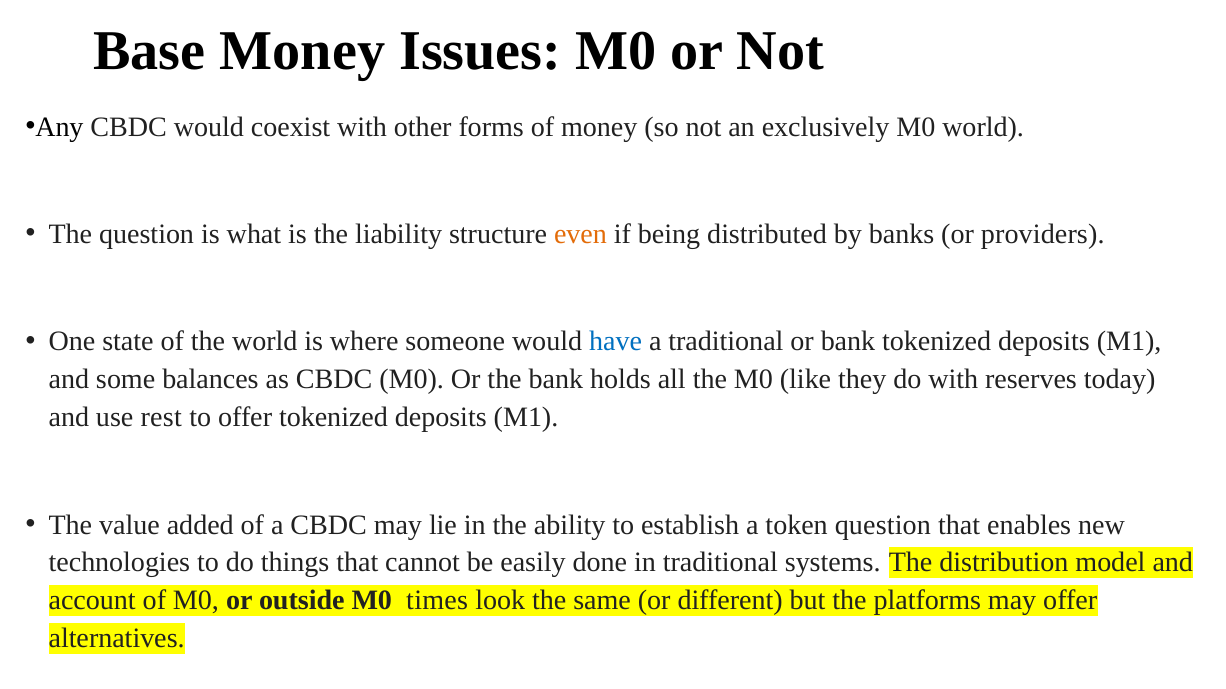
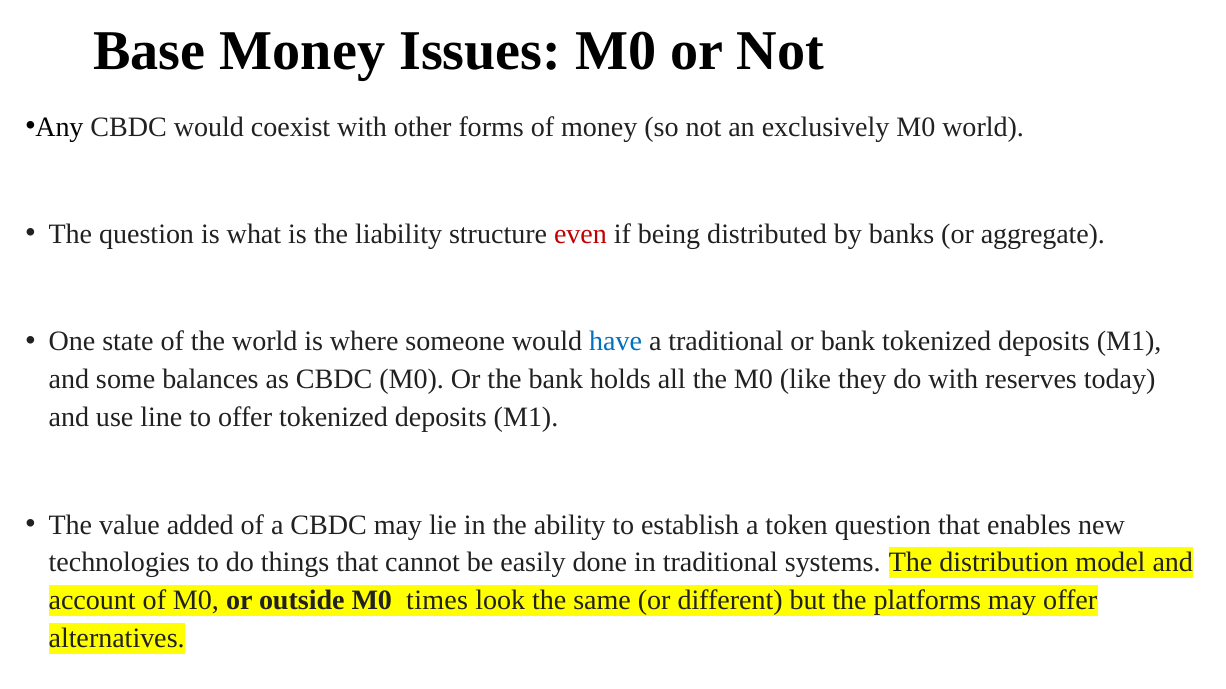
even colour: orange -> red
providers: providers -> aggregate
rest: rest -> line
